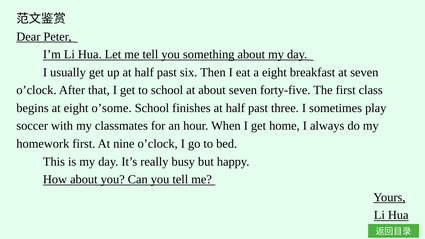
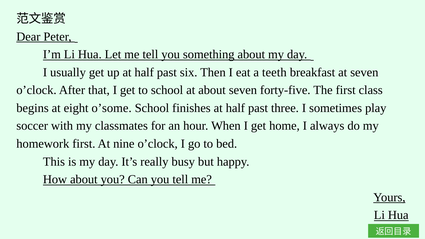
a eight: eight -> teeth
